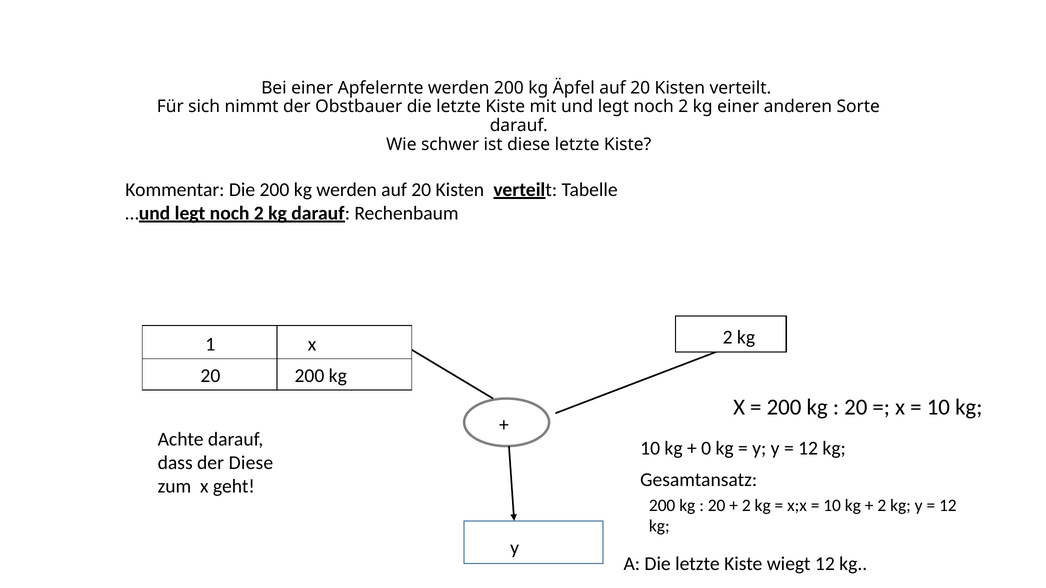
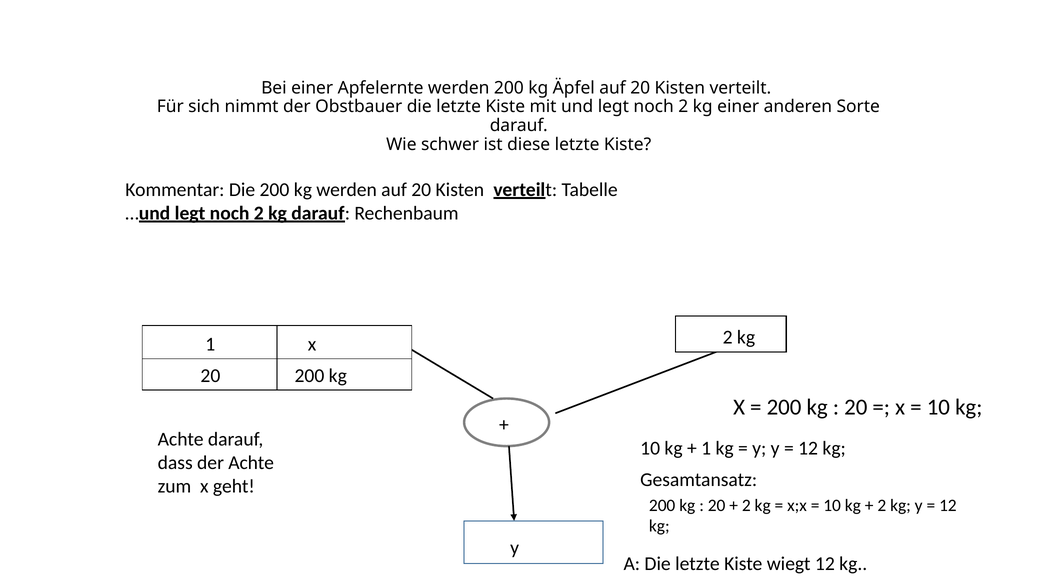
0 at (706, 448): 0 -> 1
der Diese: Diese -> Achte
